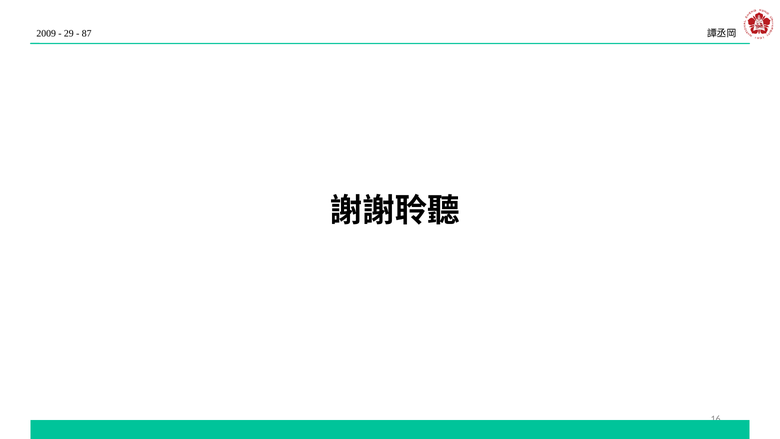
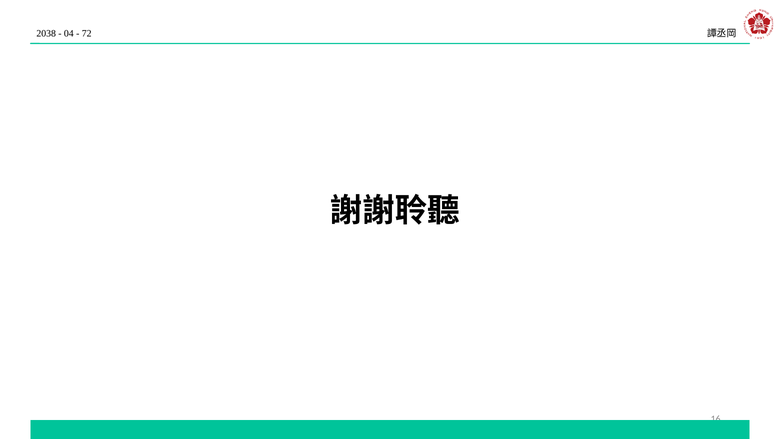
2009: 2009 -> 2038
29: 29 -> 04
87: 87 -> 72
